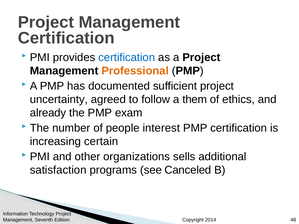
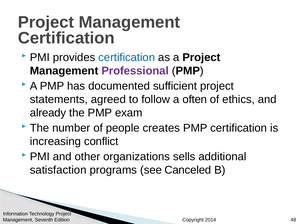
Professional colour: orange -> purple
uncertainty: uncertainty -> statements
them: them -> often
interest: interest -> creates
certain: certain -> conflict
